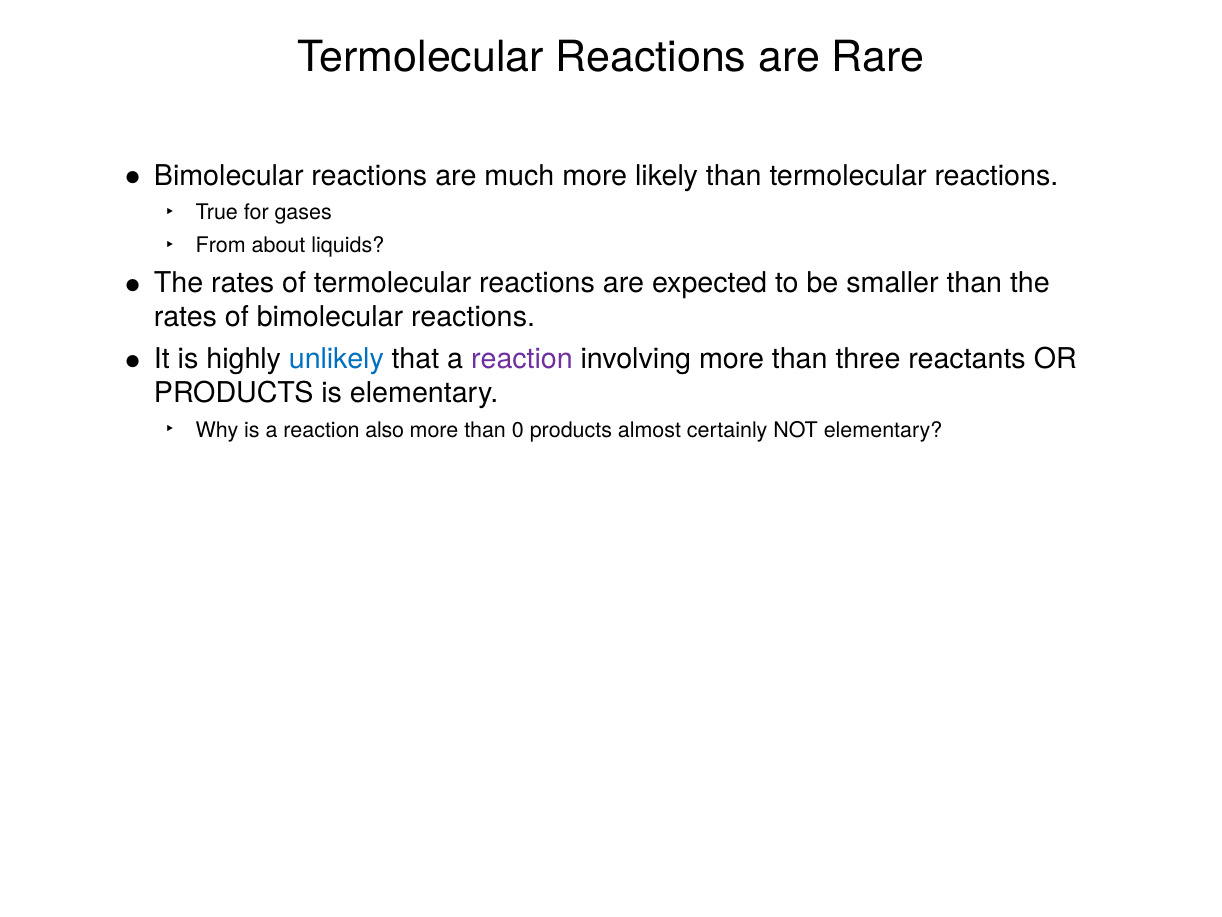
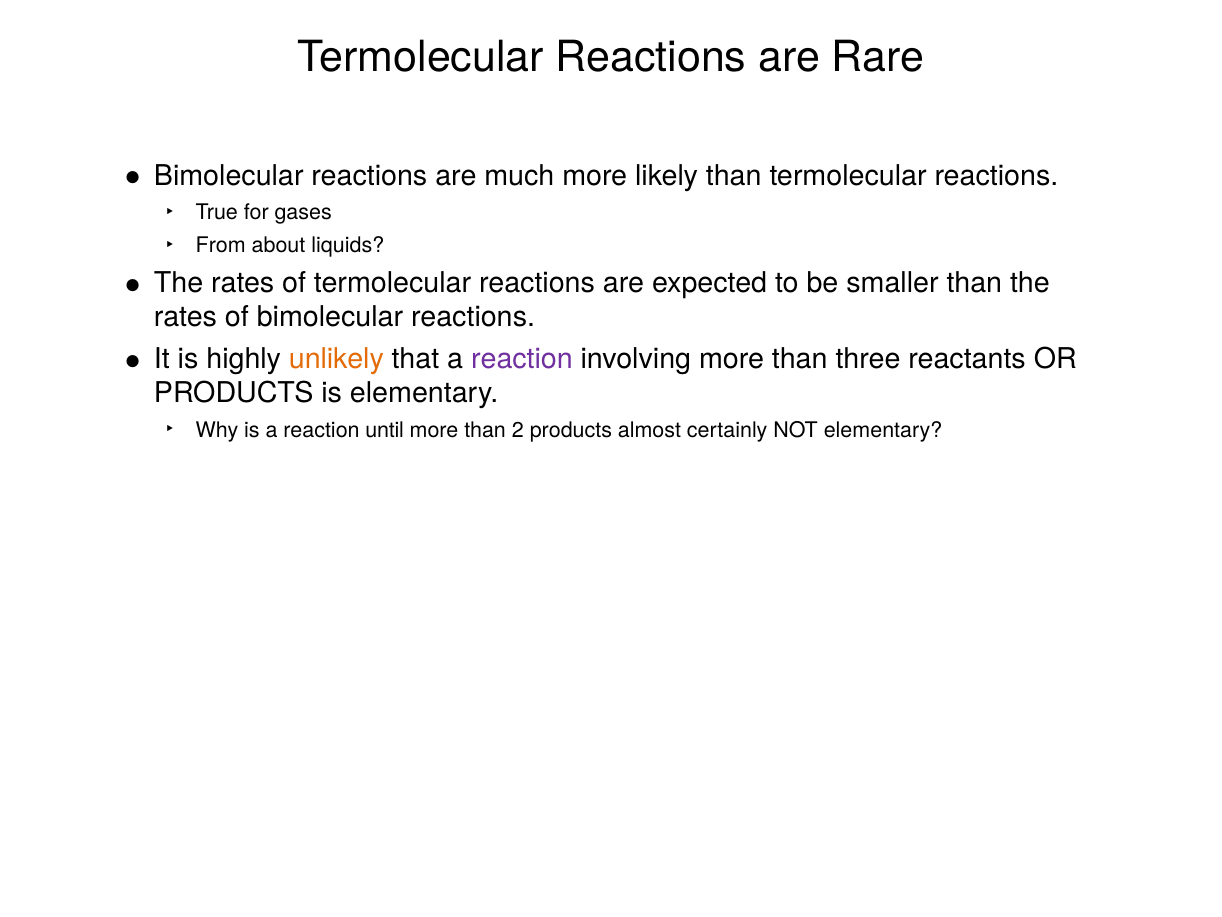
unlikely colour: blue -> orange
also: also -> until
0: 0 -> 2
